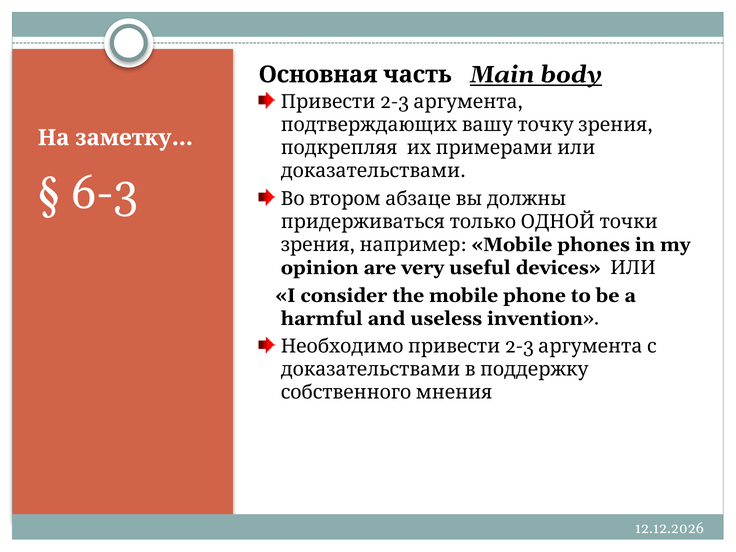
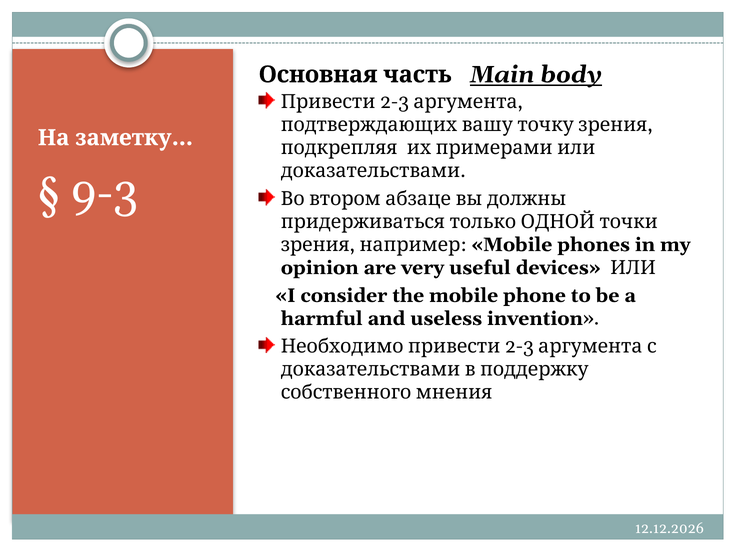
6-3: 6-3 -> 9-3
